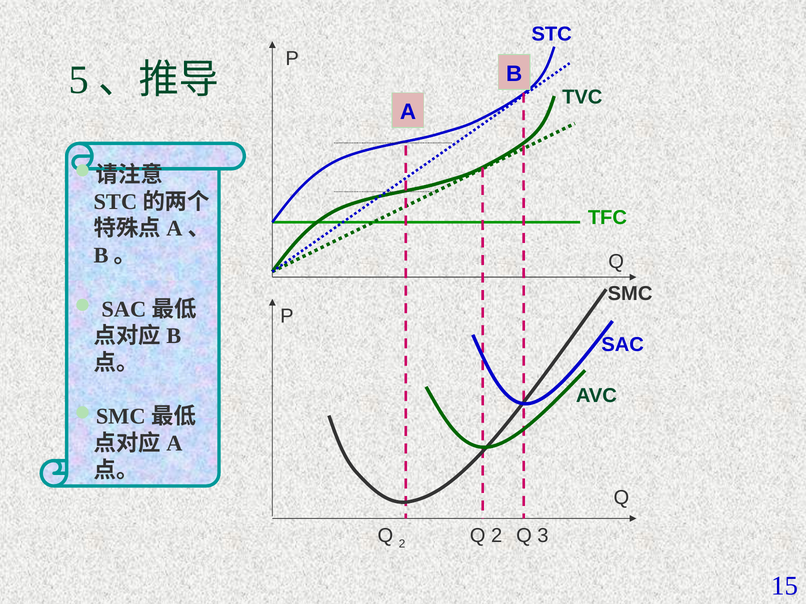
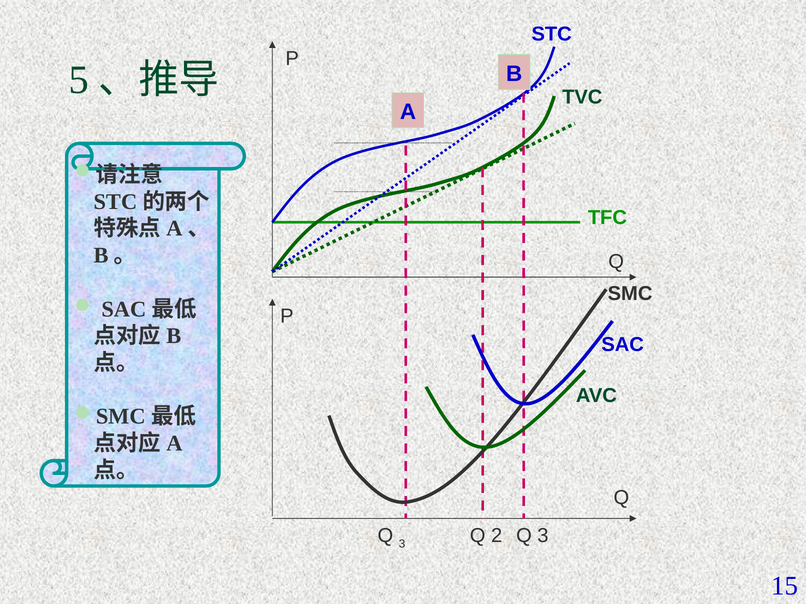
2 at (402, 544): 2 -> 3
